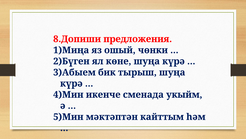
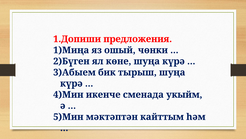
8.Допиши: 8.Допиши -> 1.Допиши
